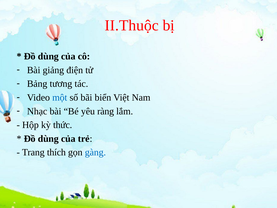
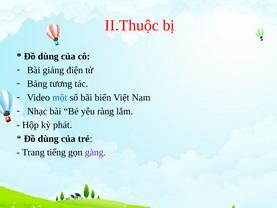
thức: thức -> phát
thích: thích -> tiếng
gàng colour: blue -> purple
